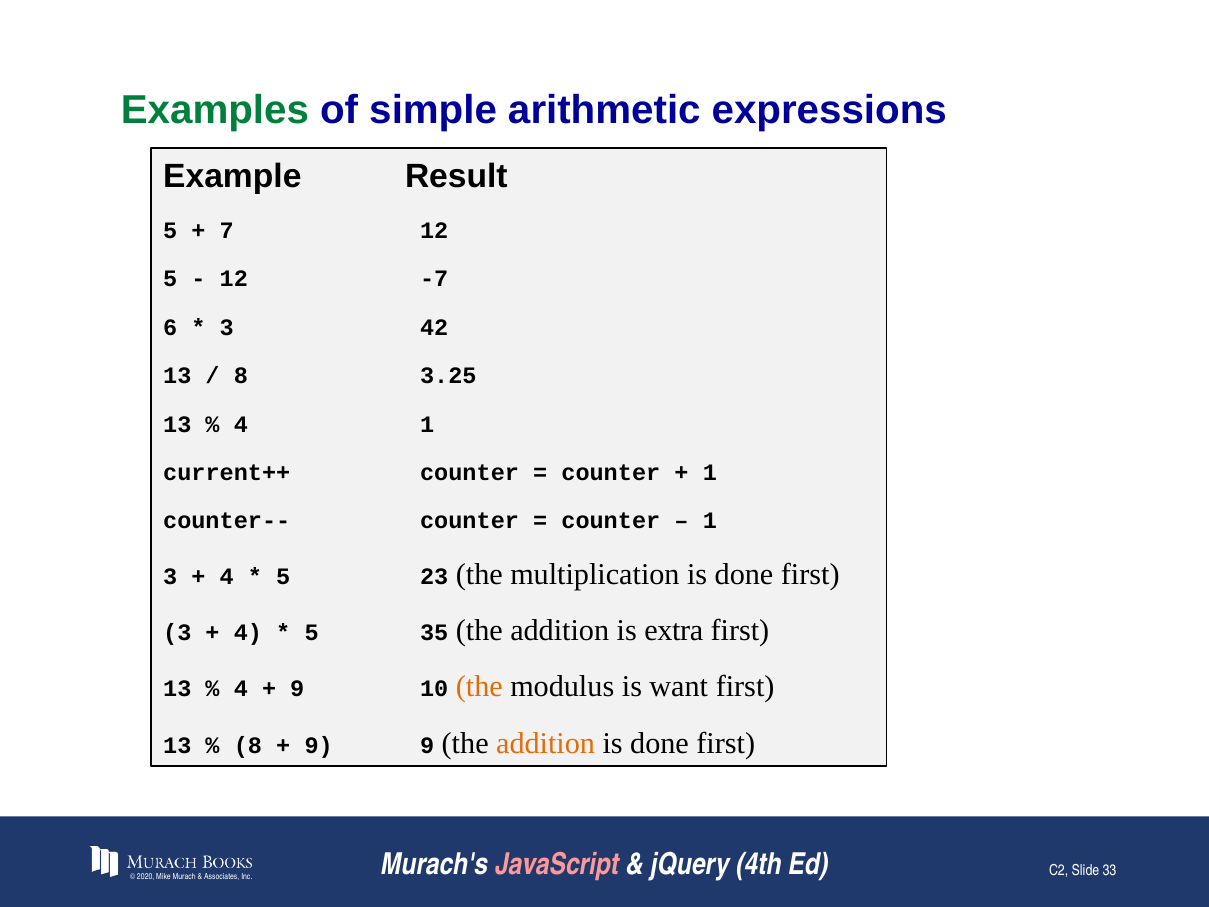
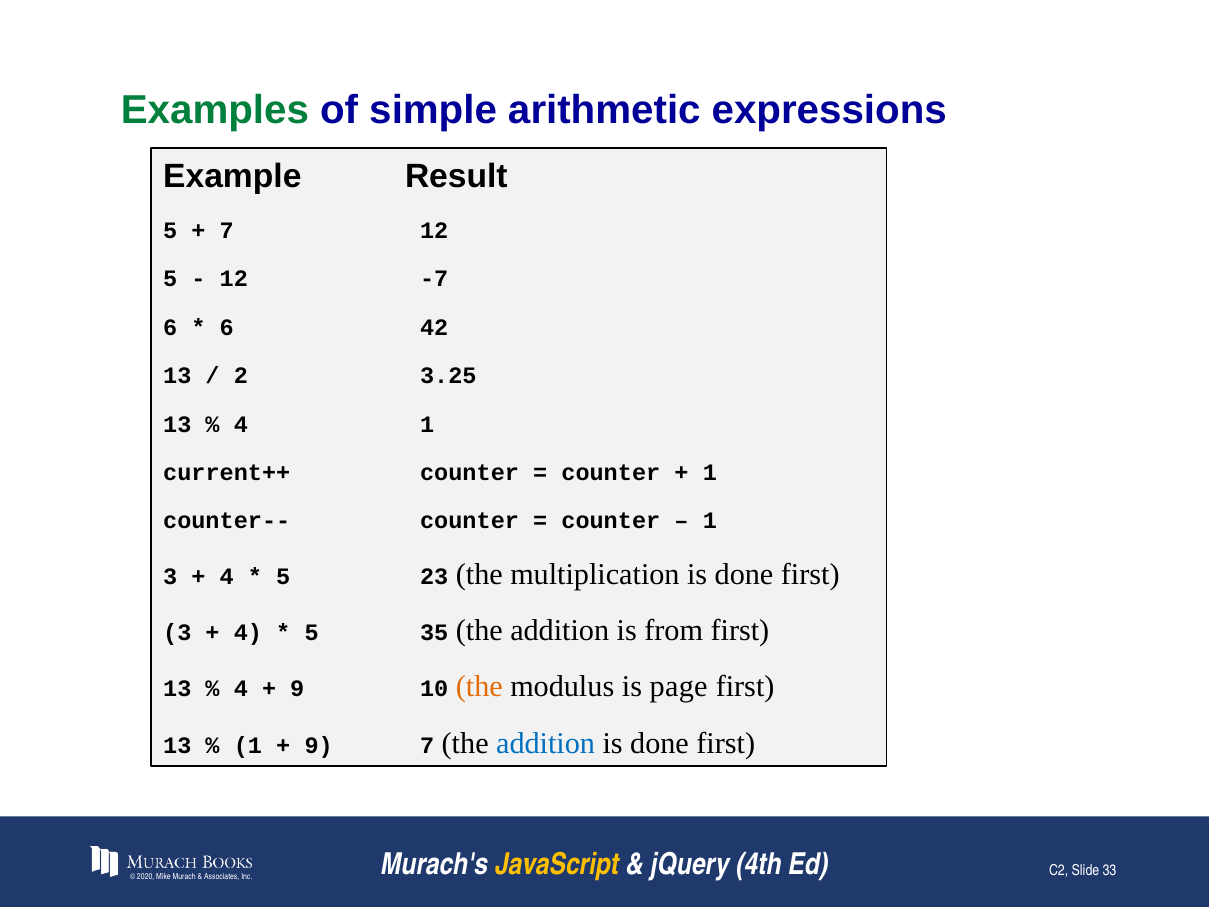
3 at (227, 327): 3 -> 6
8 at (241, 376): 8 -> 2
extra: extra -> from
want: want -> page
8 at (248, 745): 8 -> 1
9 9: 9 -> 7
addition at (546, 743) colour: orange -> blue
JavaScript colour: pink -> yellow
